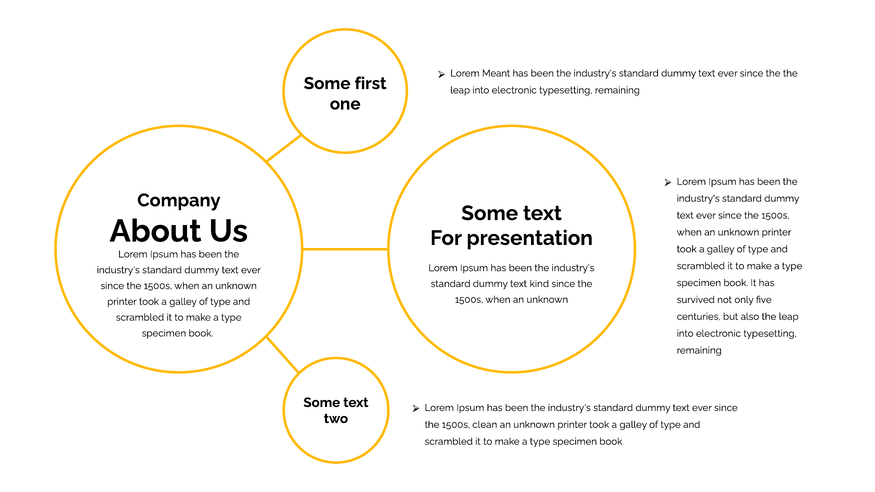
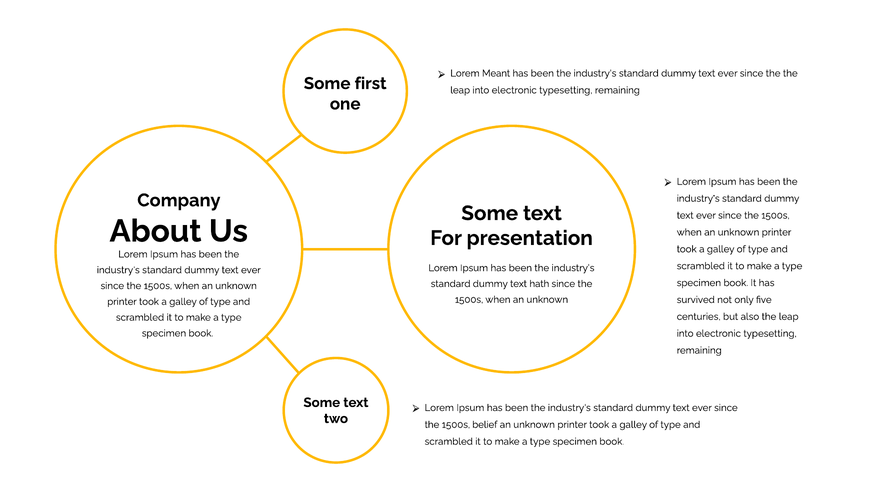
kind: kind -> hath
clean: clean -> belief
